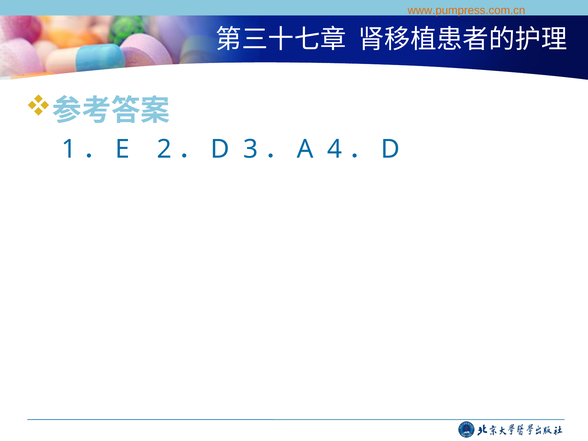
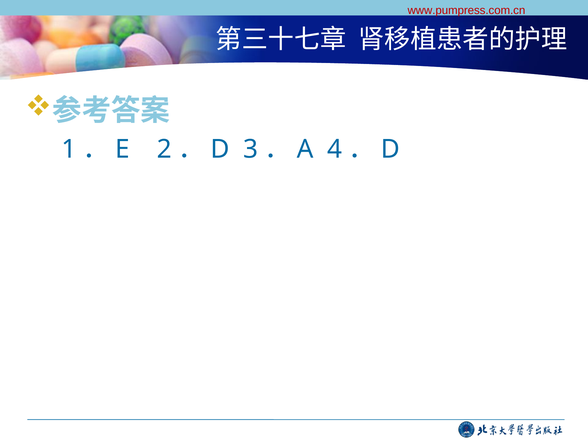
www.pumpress.com.cn colour: orange -> red
